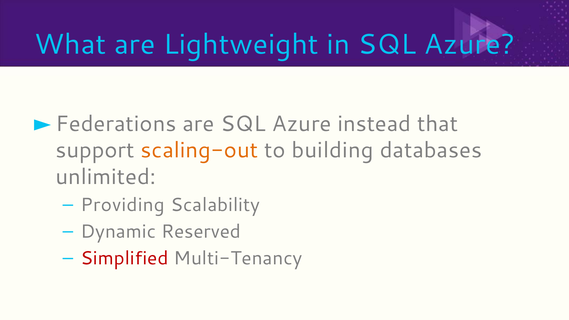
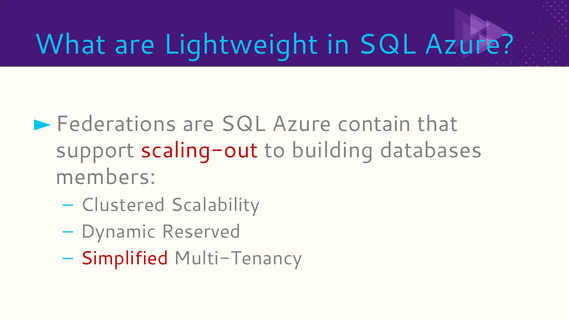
instead: instead -> contain
scaling-out colour: orange -> red
unlimited: unlimited -> members
Providing: Providing -> Clustered
